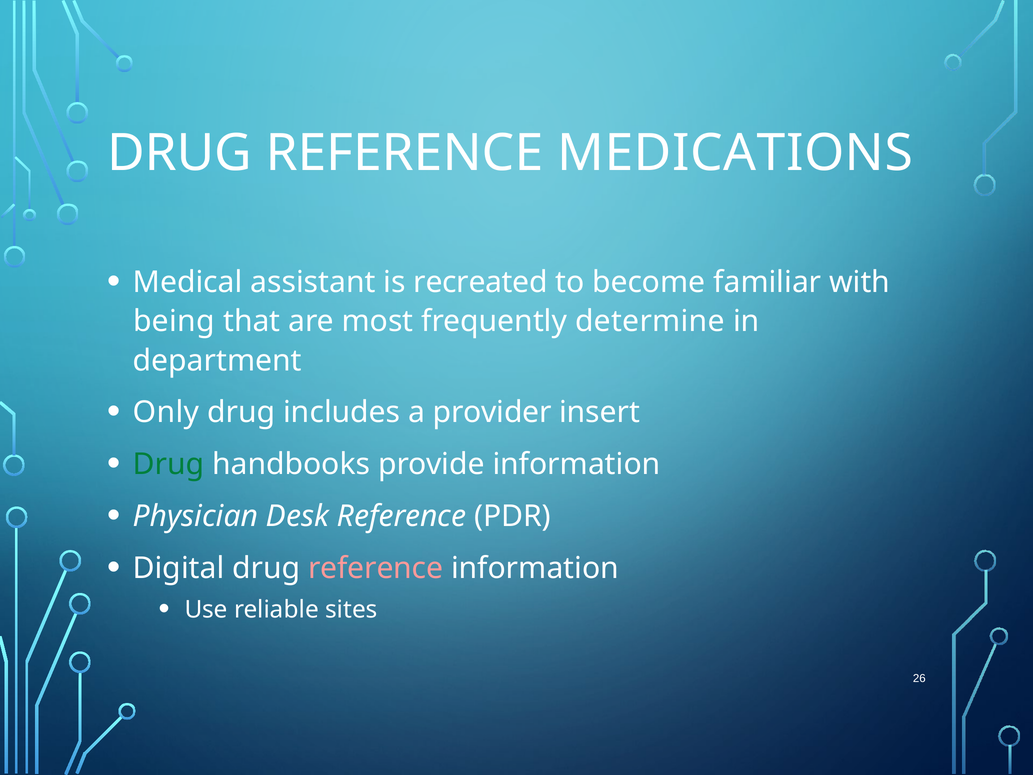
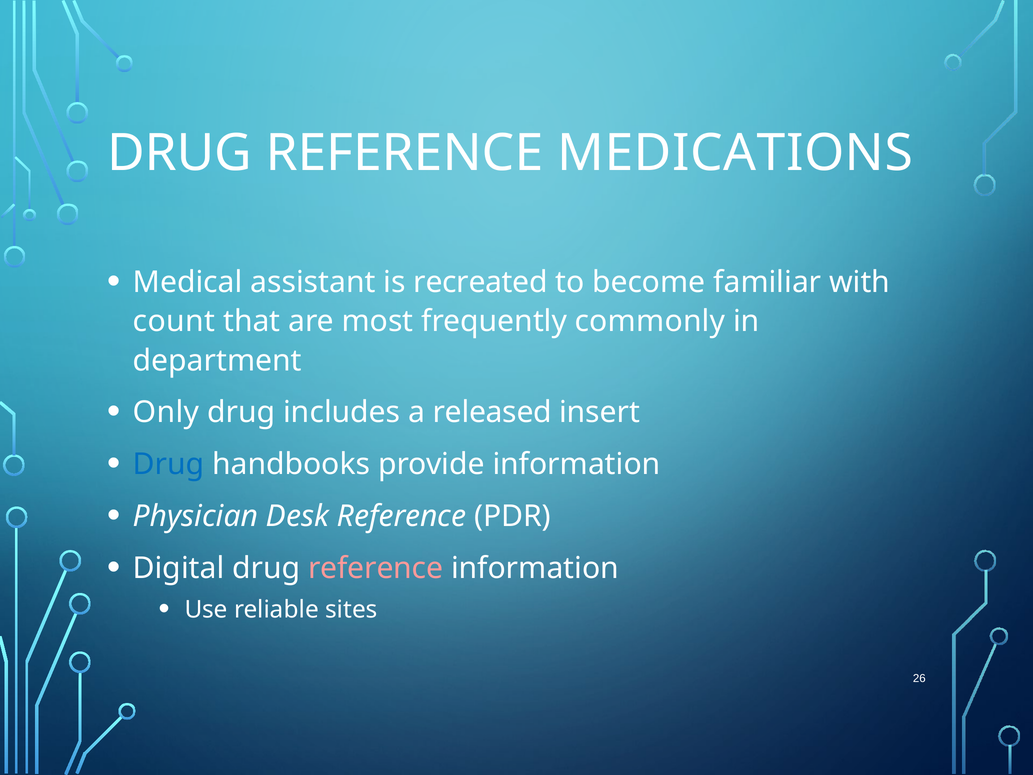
being: being -> count
determine: determine -> commonly
provider: provider -> released
Drug at (169, 464) colour: green -> blue
